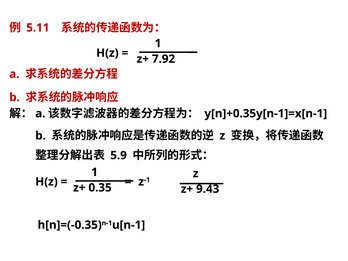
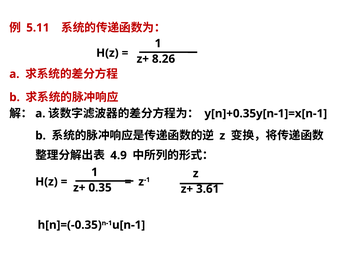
7.92: 7.92 -> 8.26
5.9: 5.9 -> 4.9
9.43: 9.43 -> 3.61
